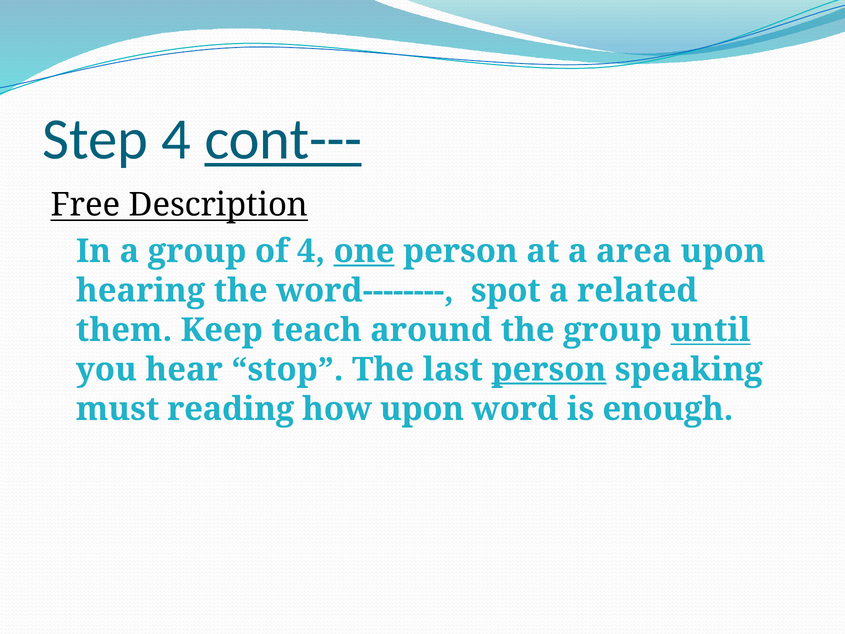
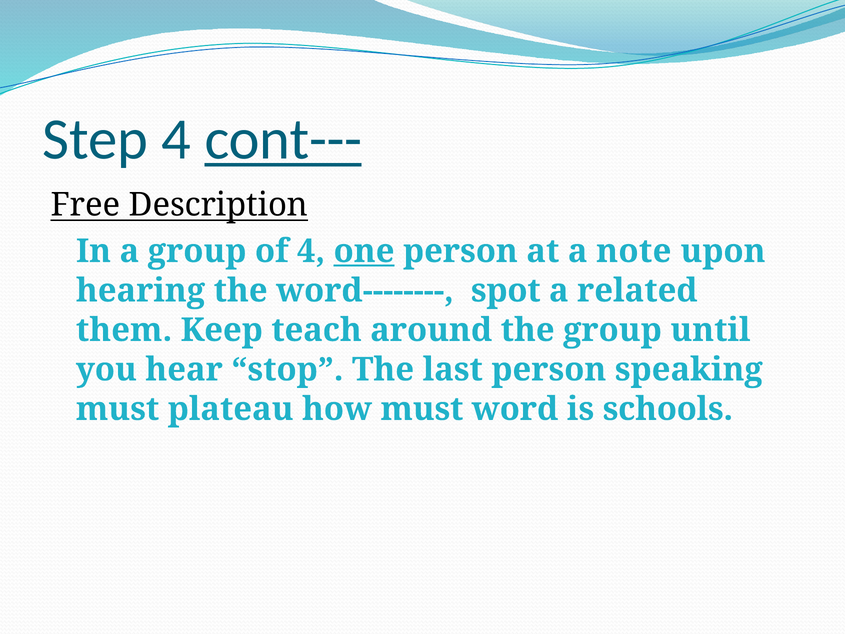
area: area -> note
until underline: present -> none
person at (549, 369) underline: present -> none
reading: reading -> plateau
how upon: upon -> must
enough: enough -> schools
